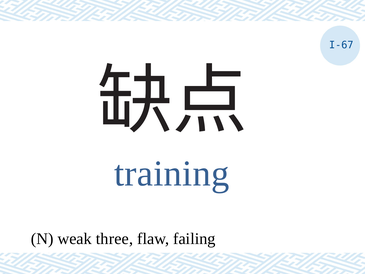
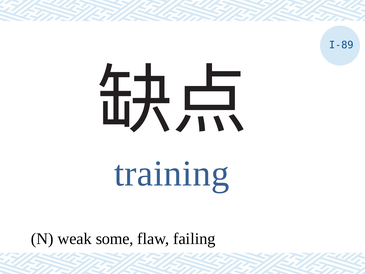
I-67: I-67 -> I-89
three: three -> some
